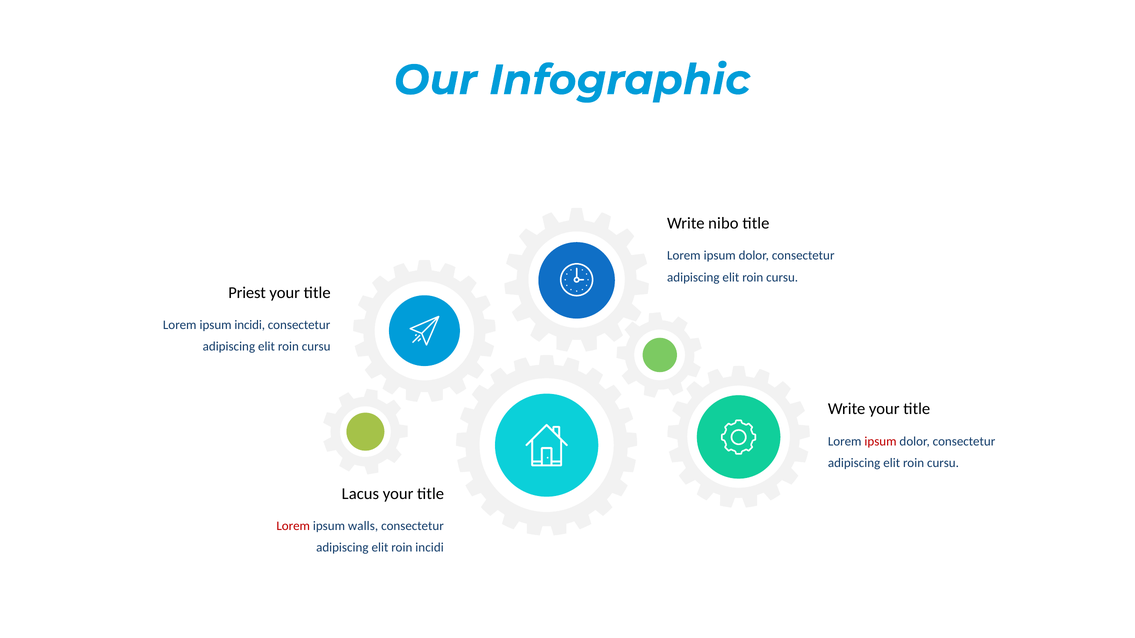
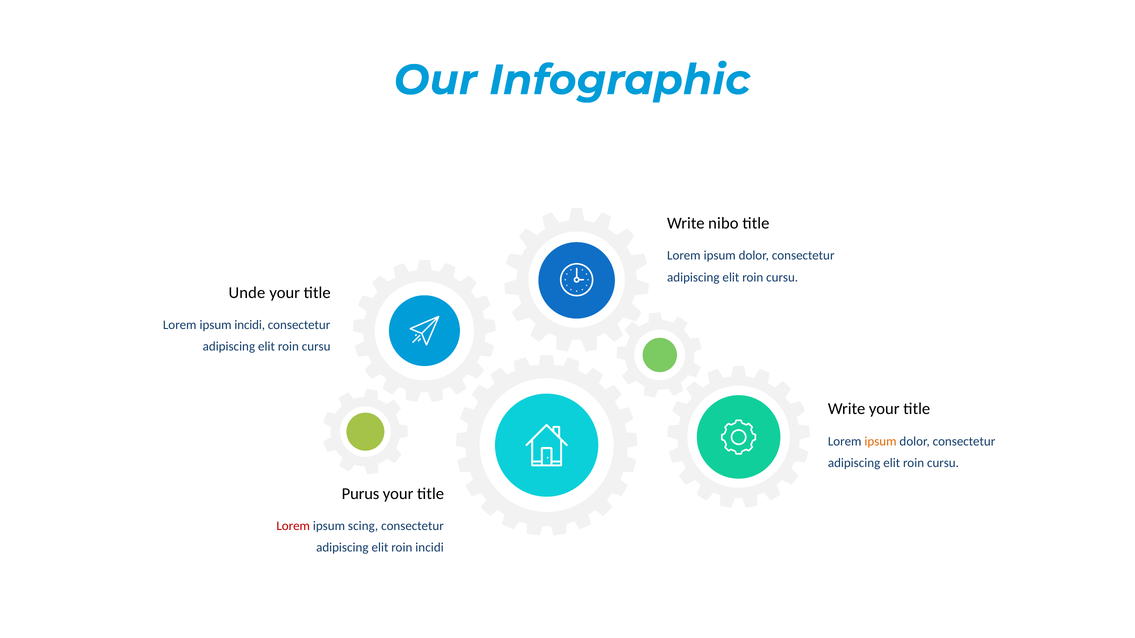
Priest: Priest -> Unde
ipsum at (881, 442) colour: red -> orange
Lacus: Lacus -> Purus
walls: walls -> scing
